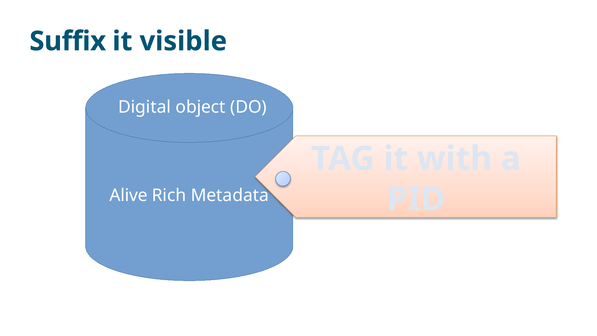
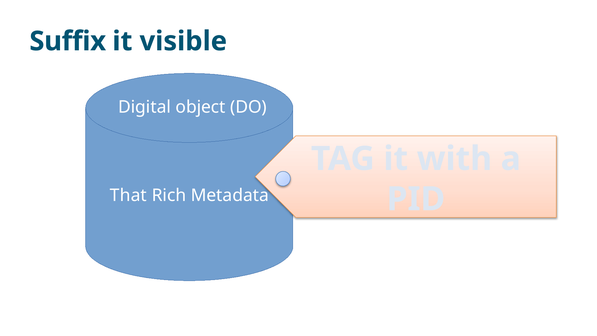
Alive: Alive -> That
